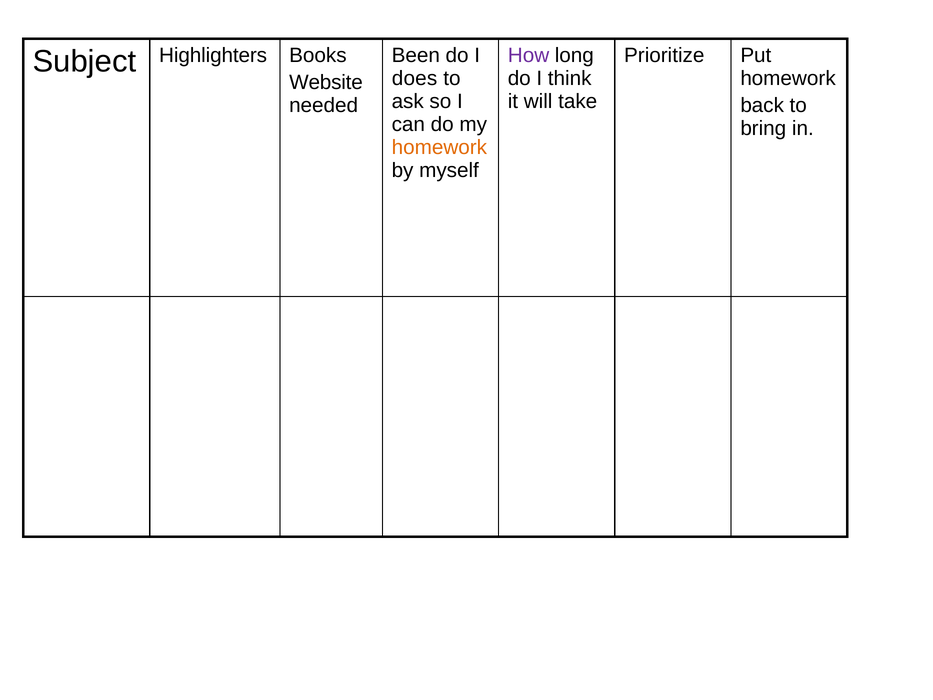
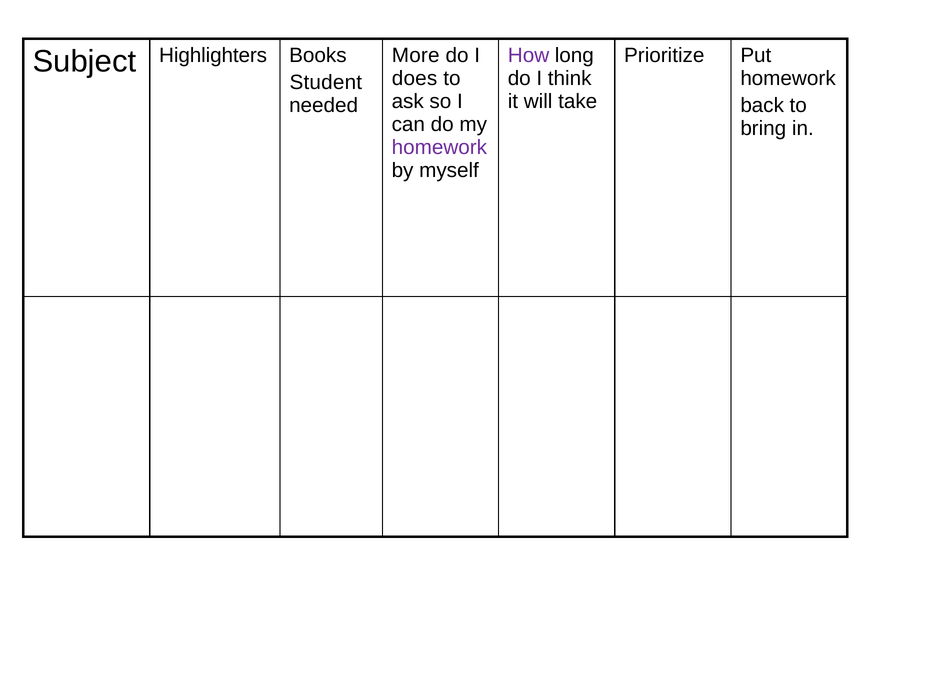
Been: Been -> More
Website: Website -> Student
homework at (439, 147) colour: orange -> purple
